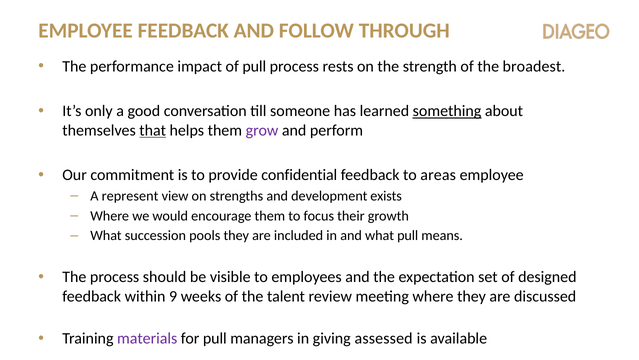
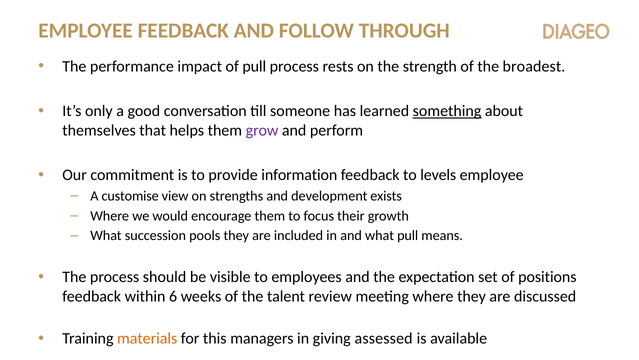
that underline: present -> none
confidential: confidential -> information
areas: areas -> levels
represent: represent -> customise
designed: designed -> positions
9: 9 -> 6
materials colour: purple -> orange
for pull: pull -> this
